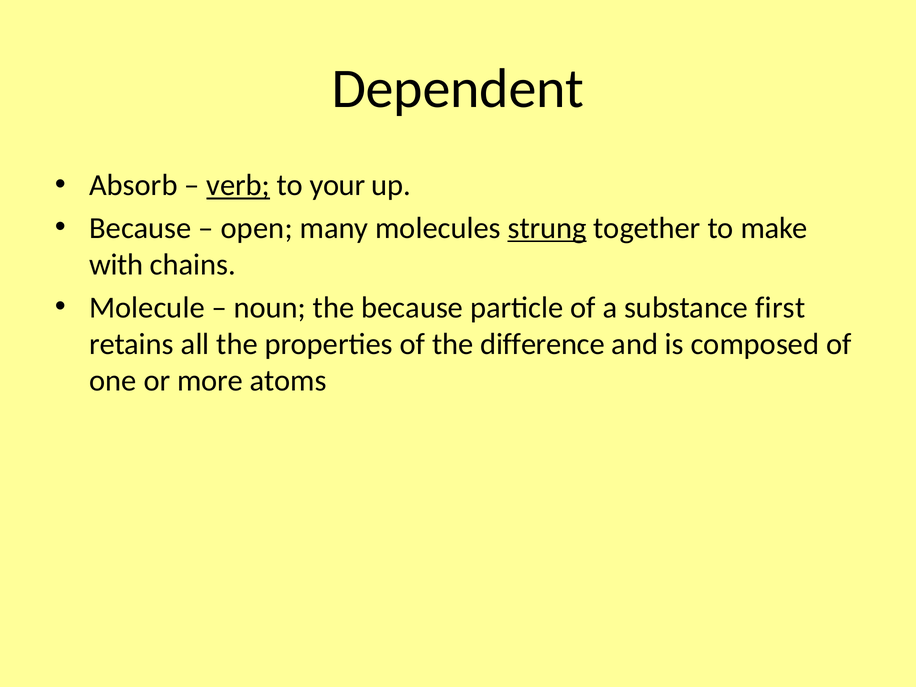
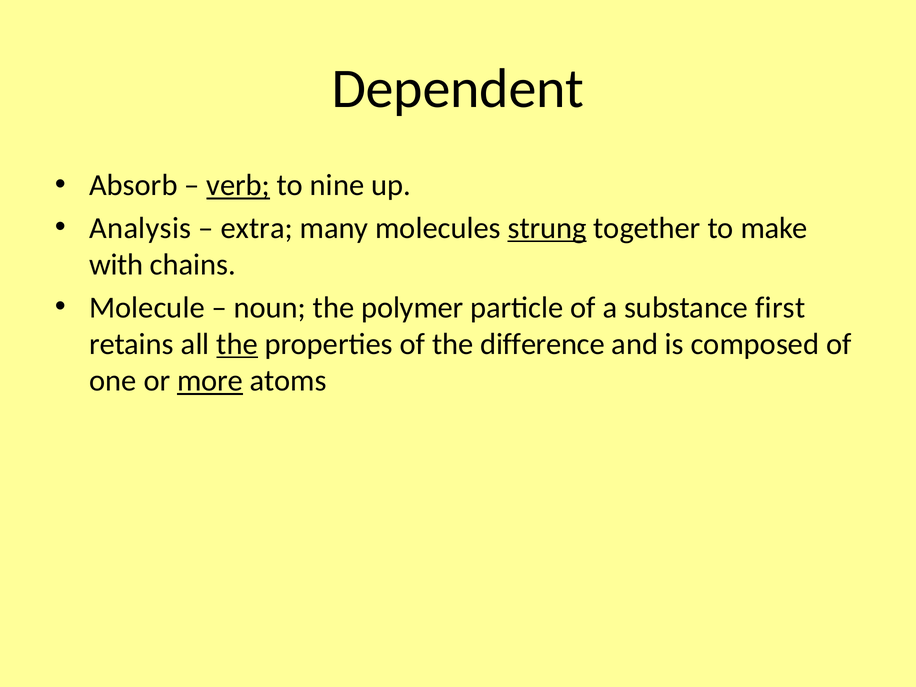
your: your -> nine
Because at (140, 228): Because -> Analysis
open: open -> extra
the because: because -> polymer
the at (237, 344) underline: none -> present
more underline: none -> present
